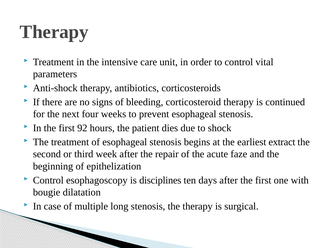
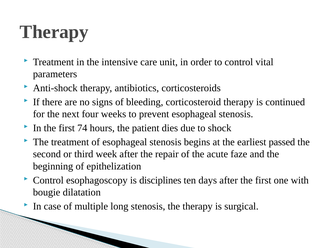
92: 92 -> 74
extract: extract -> passed
